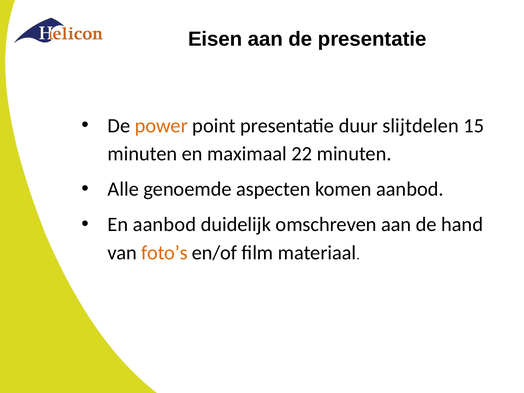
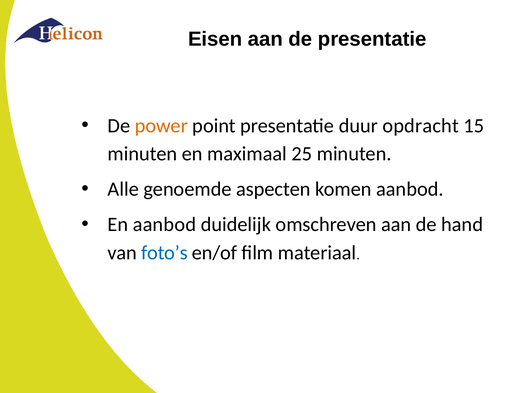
slijtdelen: slijtdelen -> opdracht
22: 22 -> 25
foto’s colour: orange -> blue
